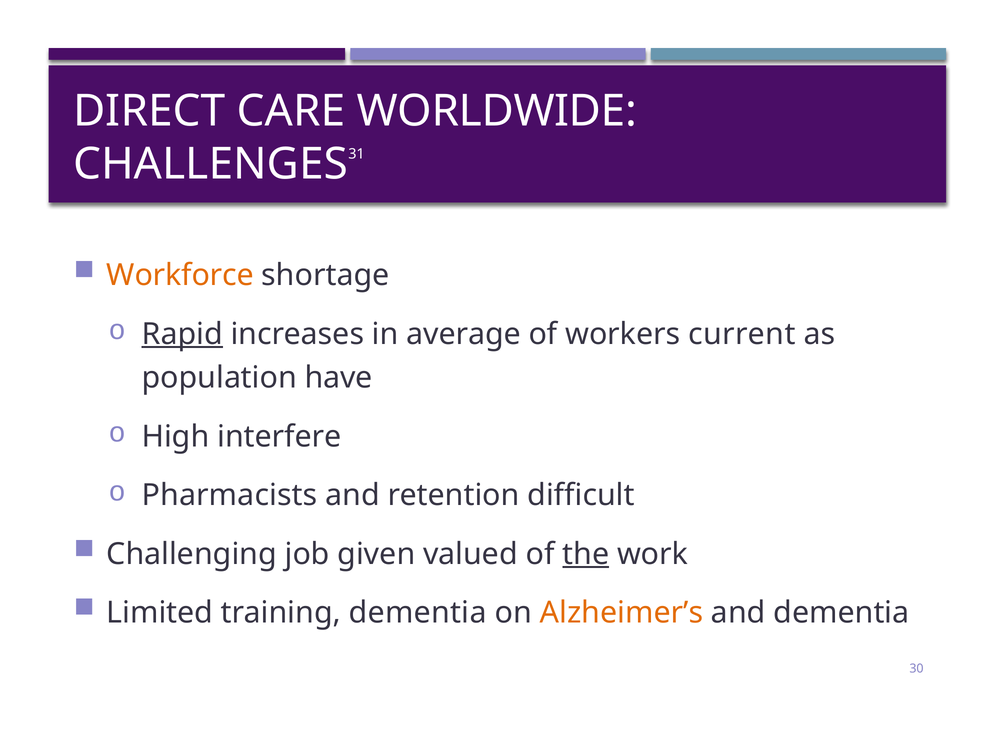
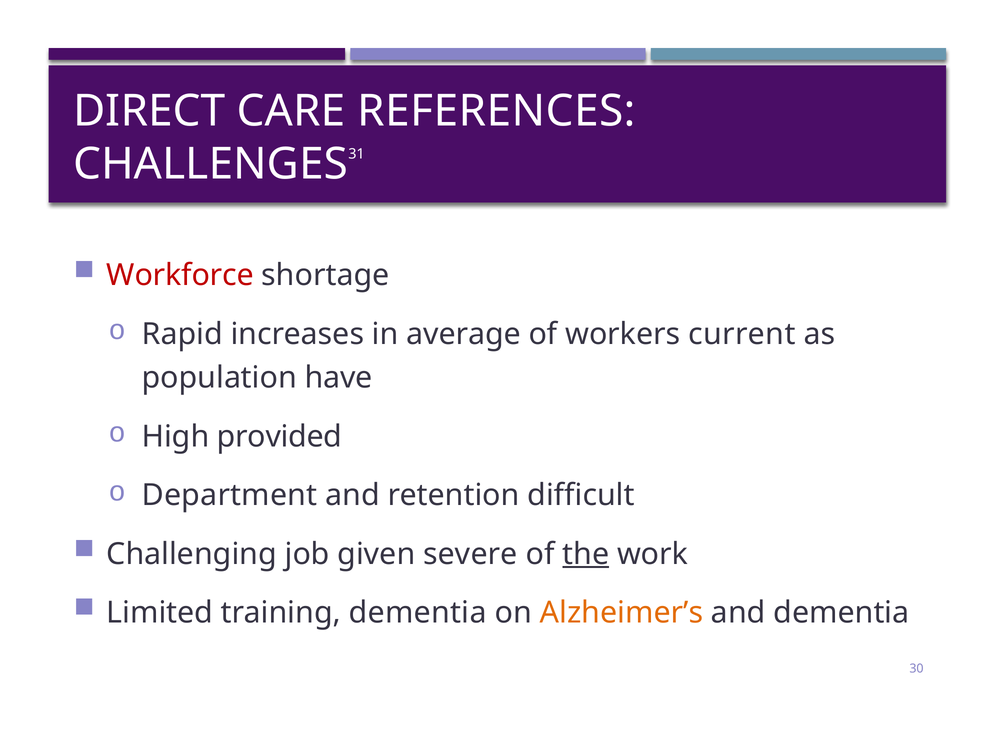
WORLDWIDE: WORLDWIDE -> REFERENCES
Workforce colour: orange -> red
Rapid underline: present -> none
interfere: interfere -> provided
Pharmacists: Pharmacists -> Department
valued: valued -> severe
